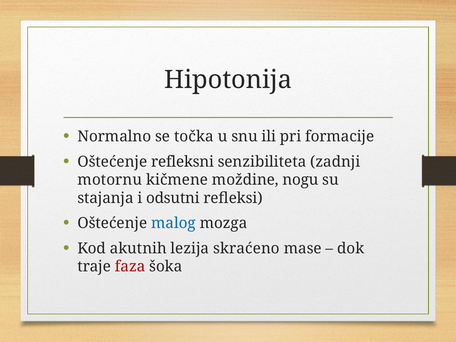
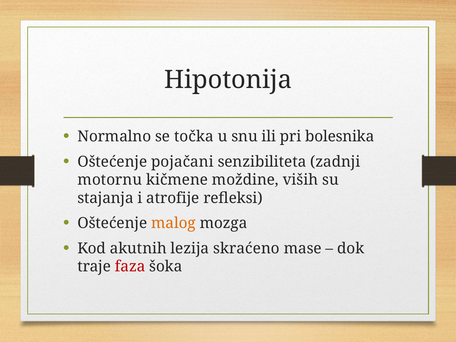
formacije: formacije -> bolesnika
refleksni: refleksni -> pojačani
nogu: nogu -> viših
odsutni: odsutni -> atrofije
malog colour: blue -> orange
